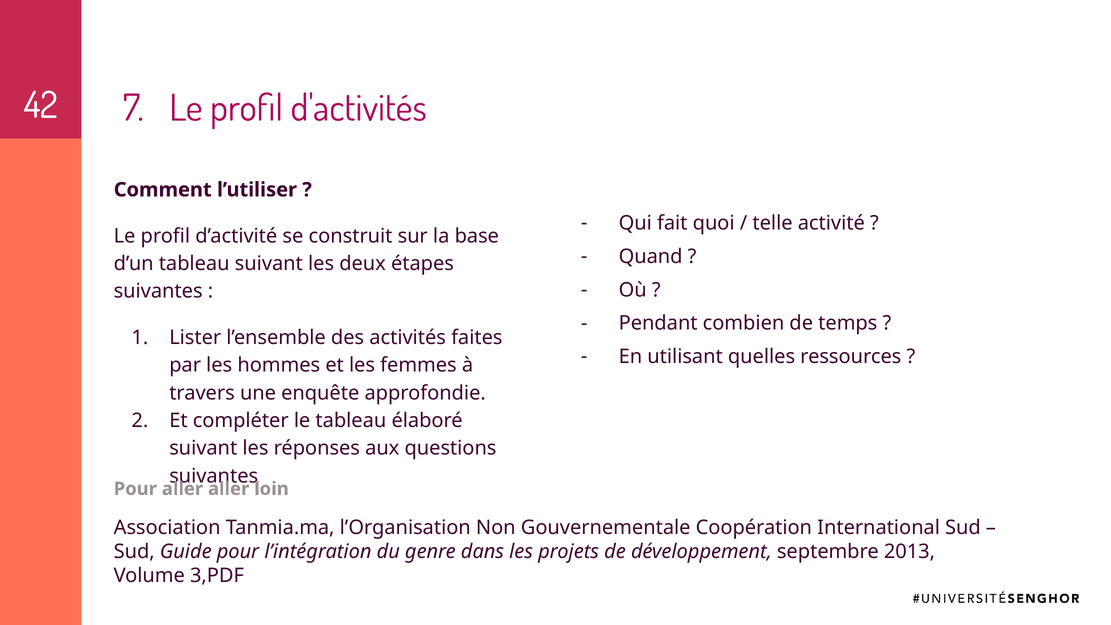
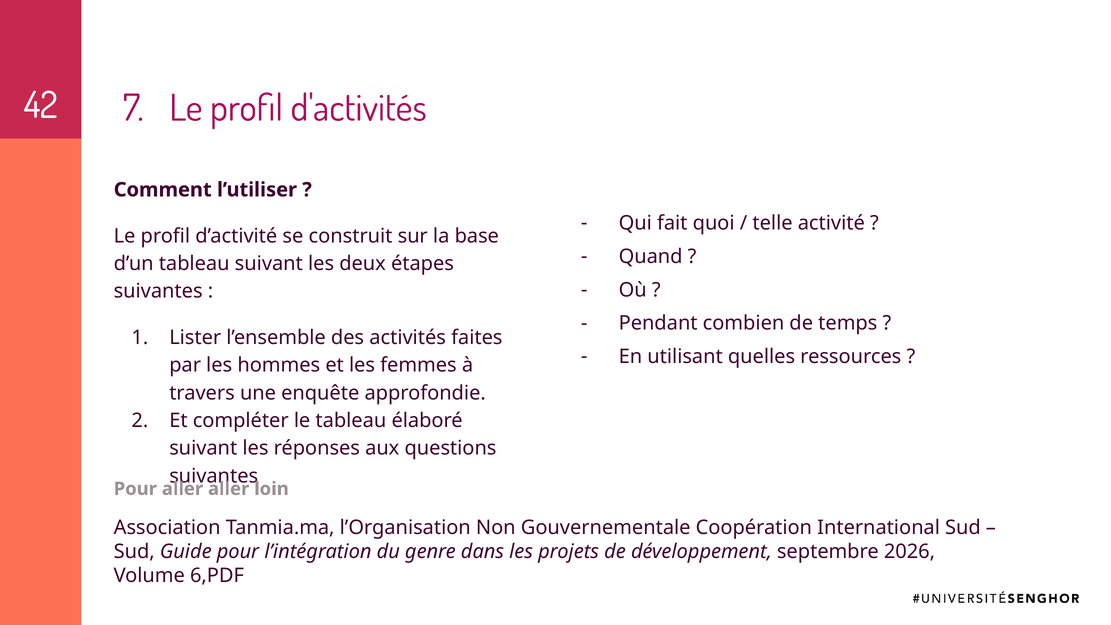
2013: 2013 -> 2026
3,PDF: 3,PDF -> 6,PDF
